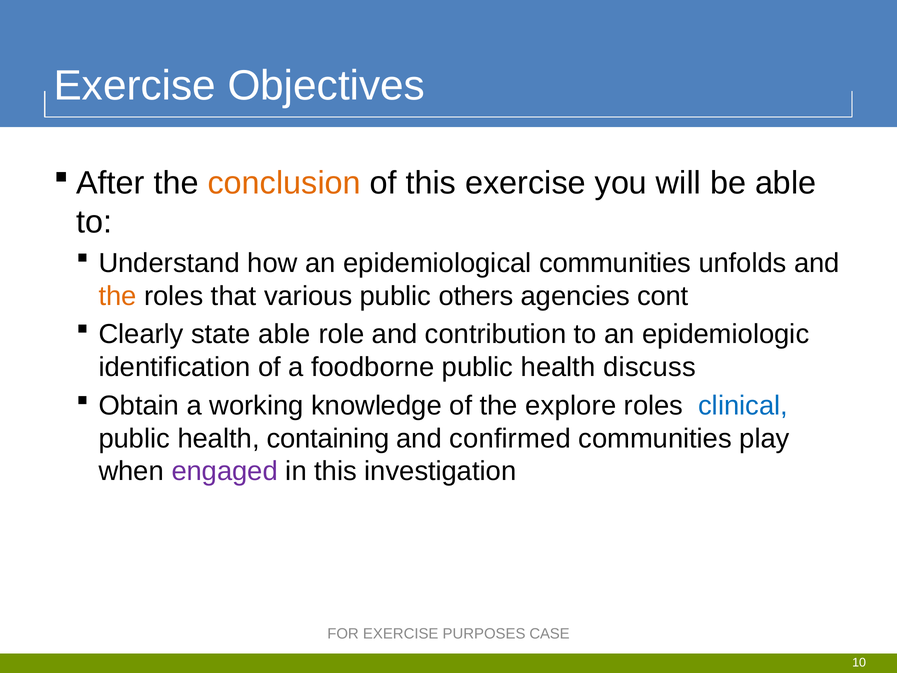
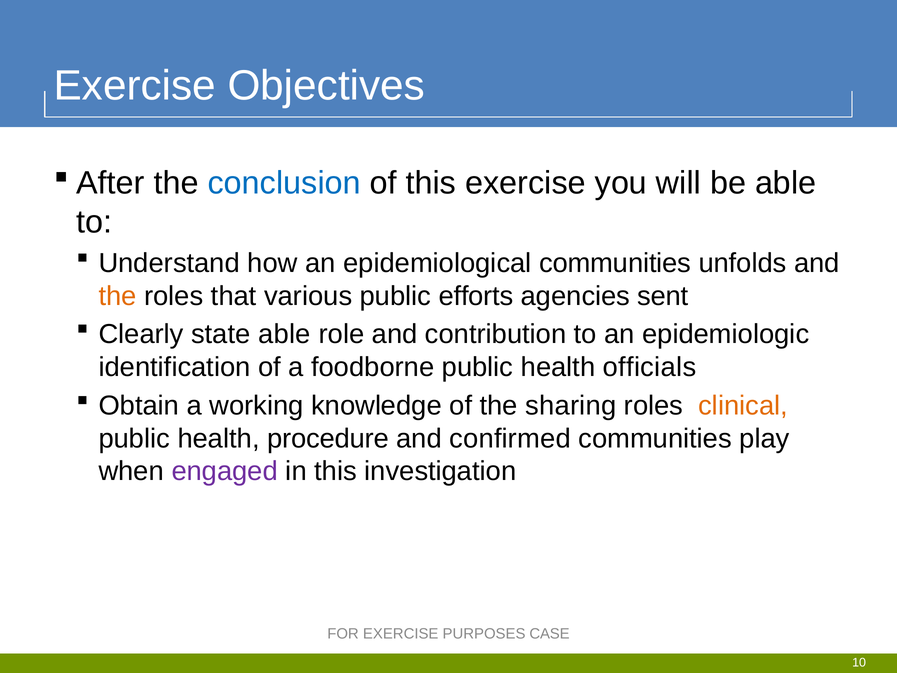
conclusion colour: orange -> blue
others: others -> efforts
cont: cont -> sent
discuss: discuss -> officials
explore: explore -> sharing
clinical colour: blue -> orange
containing: containing -> procedure
